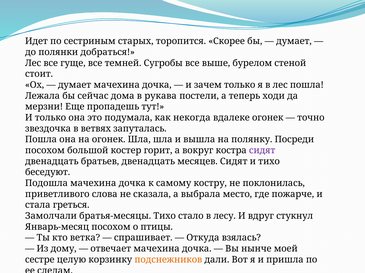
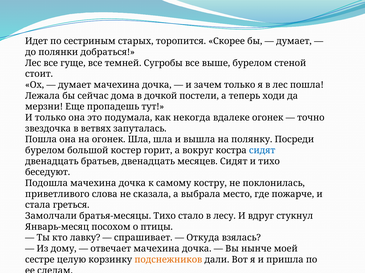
рукава: рукава -> дочкой
посохом at (45, 151): посохом -> бурелом
сидят at (262, 151) colour: purple -> blue
ветка: ветка -> лавку
